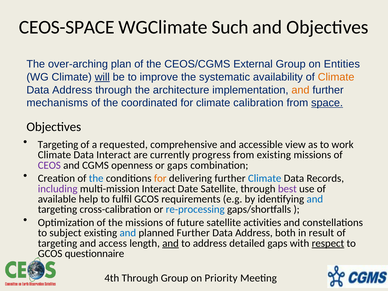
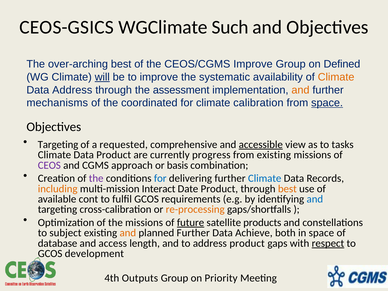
CEOS-SPACE: CEOS-SPACE -> CEOS-GSICS
over-arching plan: plan -> best
CEOS/CGMS External: External -> Improve
Entities: Entities -> Defined
architecture: architecture -> assessment
accessible underline: none -> present
work: work -> tasks
Data Interact: Interact -> Product
openness: openness -> approach
or gaps: gaps -> basis
the at (96, 178) colour: blue -> purple
for at (160, 178) colour: orange -> blue
including colour: purple -> orange
Date Satellite: Satellite -> Product
best at (287, 189) colour: purple -> orange
help: help -> cont
re-processing colour: blue -> orange
future underline: none -> present
activities: activities -> products
and at (128, 233) colour: blue -> orange
Address at (254, 233): Address -> Achieve
in result: result -> space
targeting at (58, 243): targeting -> database
and at (171, 243) underline: present -> none
address detailed: detailed -> product
questionnaire: questionnaire -> development
4th Through: Through -> Outputs
